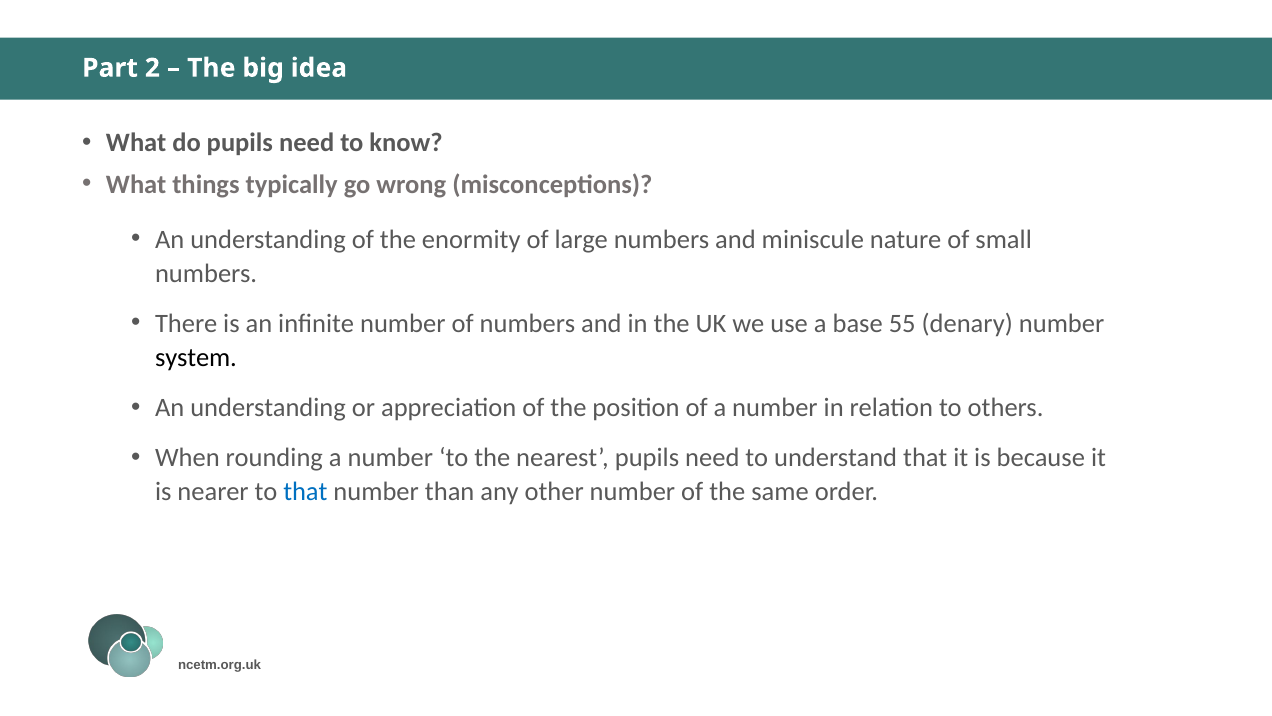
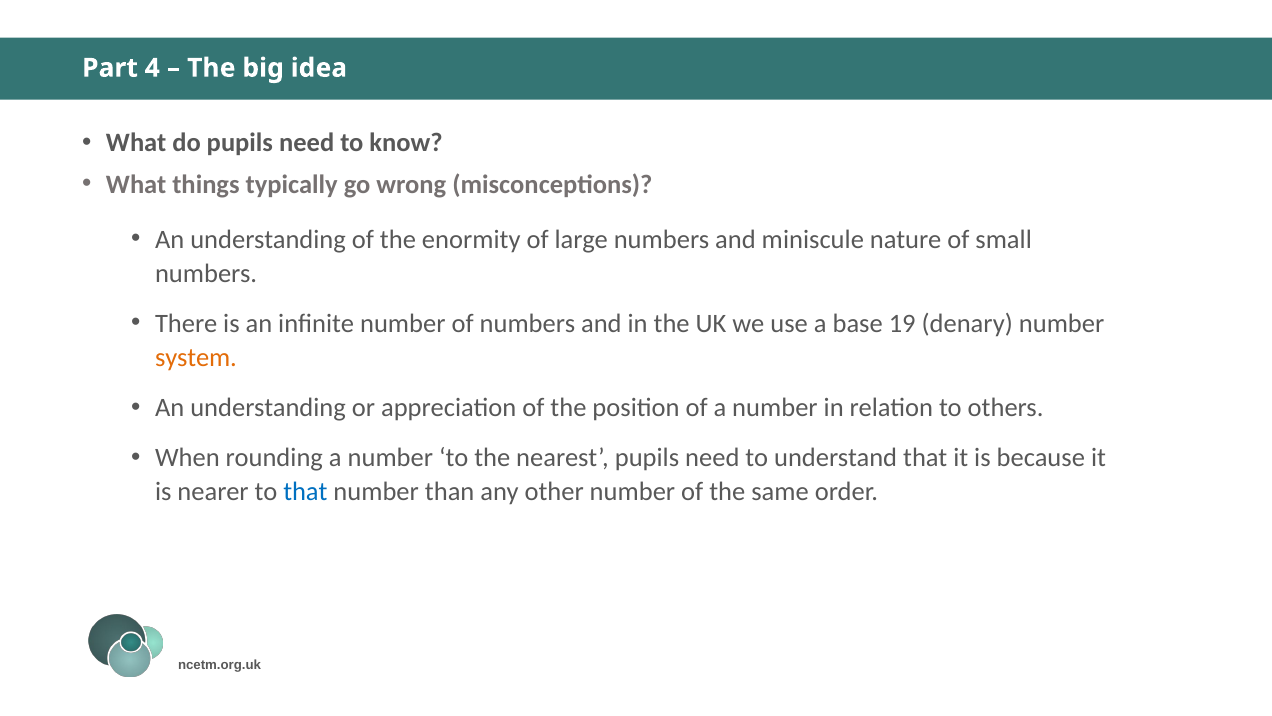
2: 2 -> 4
55: 55 -> 19
system colour: black -> orange
